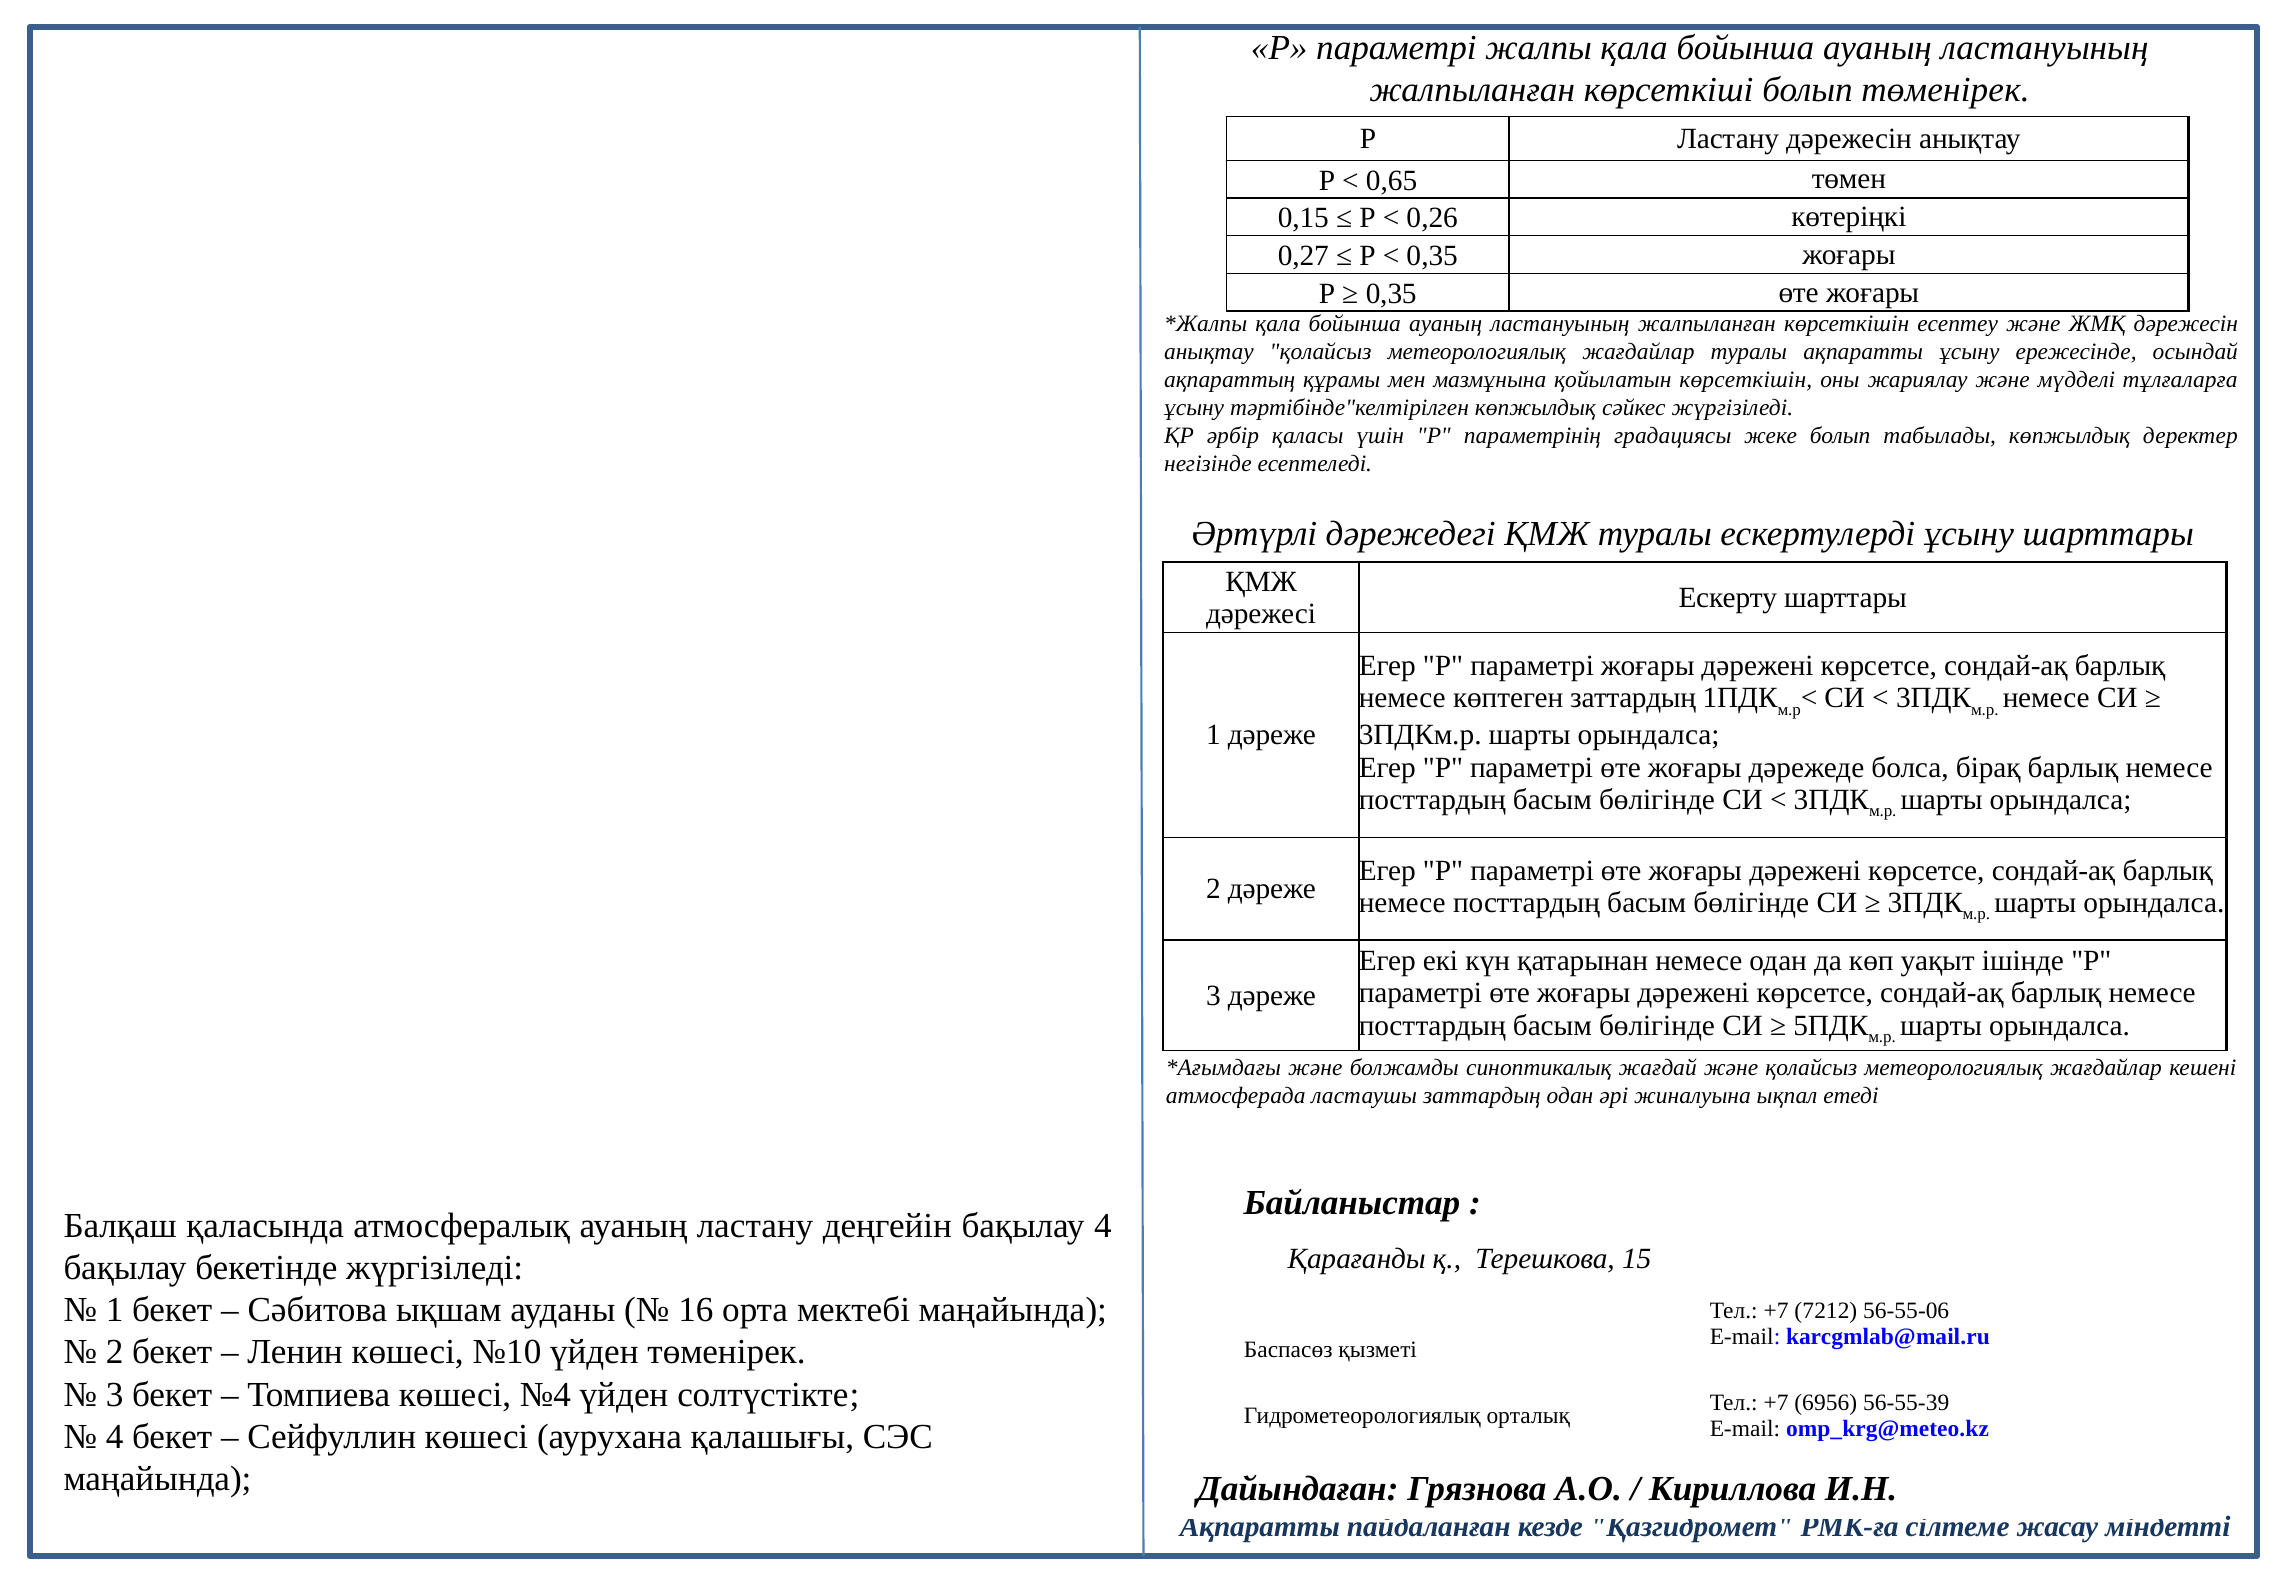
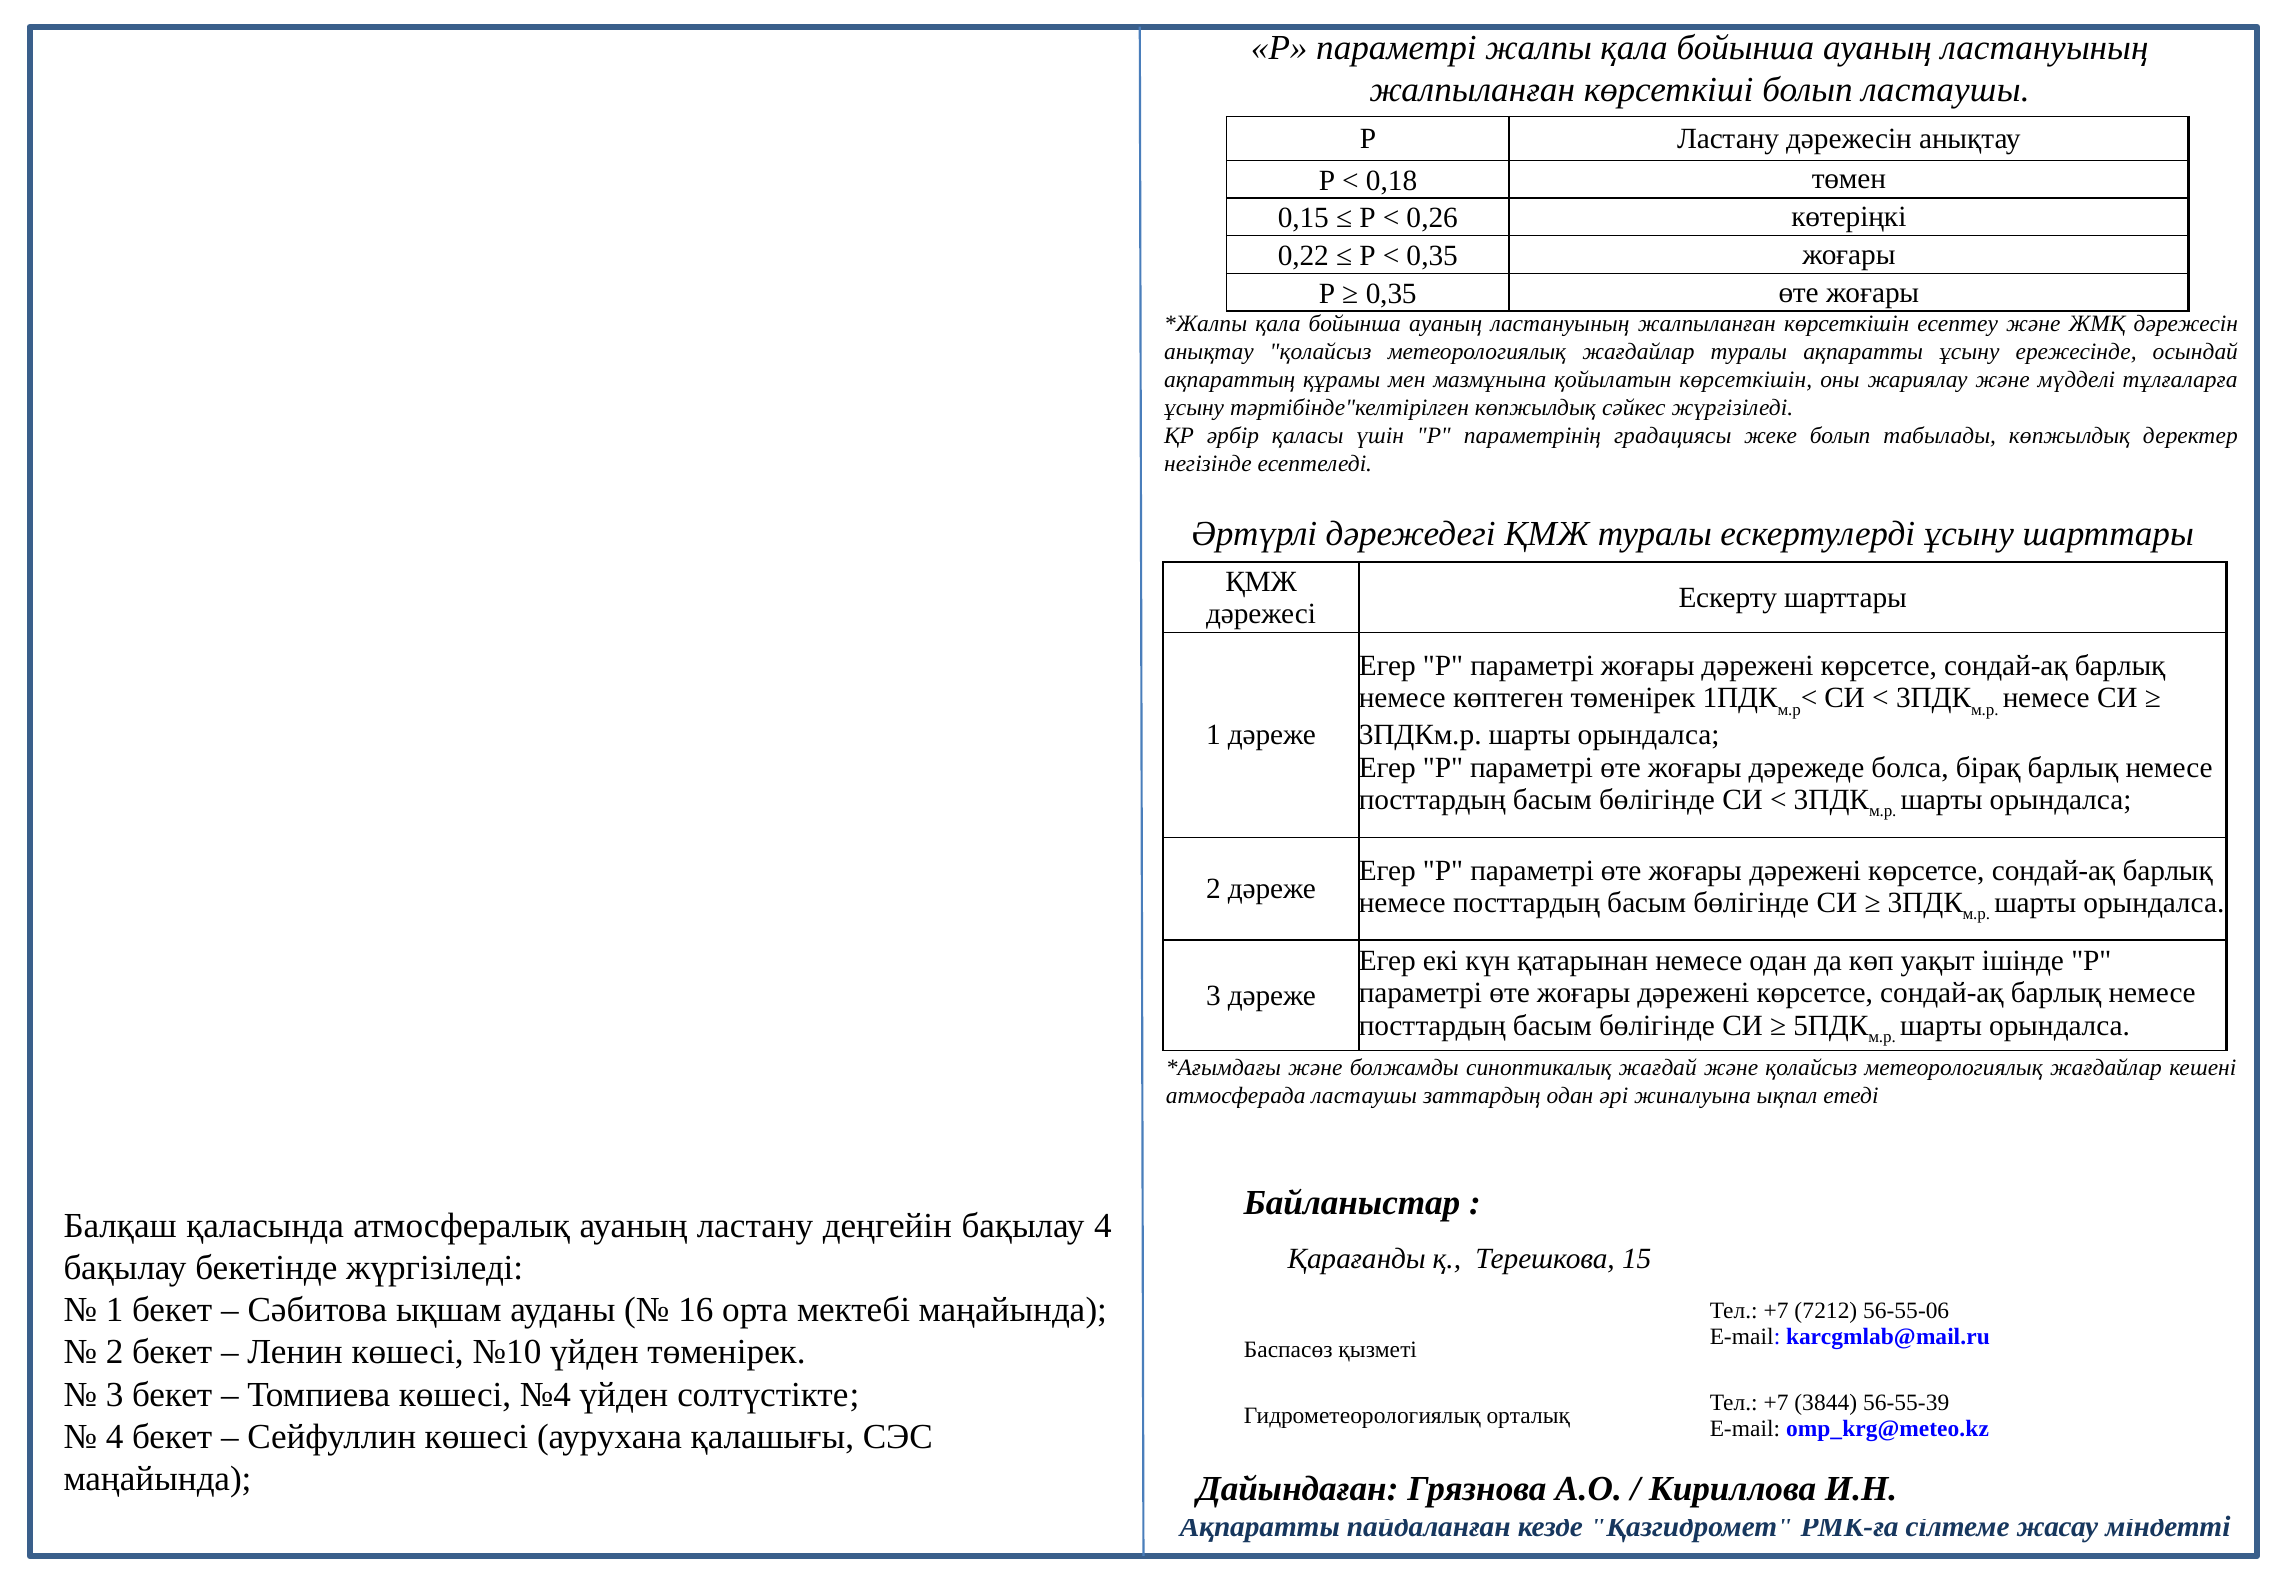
болып төменірек: төменірек -> ластаушы
0,65: 0,65 -> 0,18
0,27: 0,27 -> 0,22
көптеген заттардың: заттардың -> төменірек
6956: 6956 -> 3844
